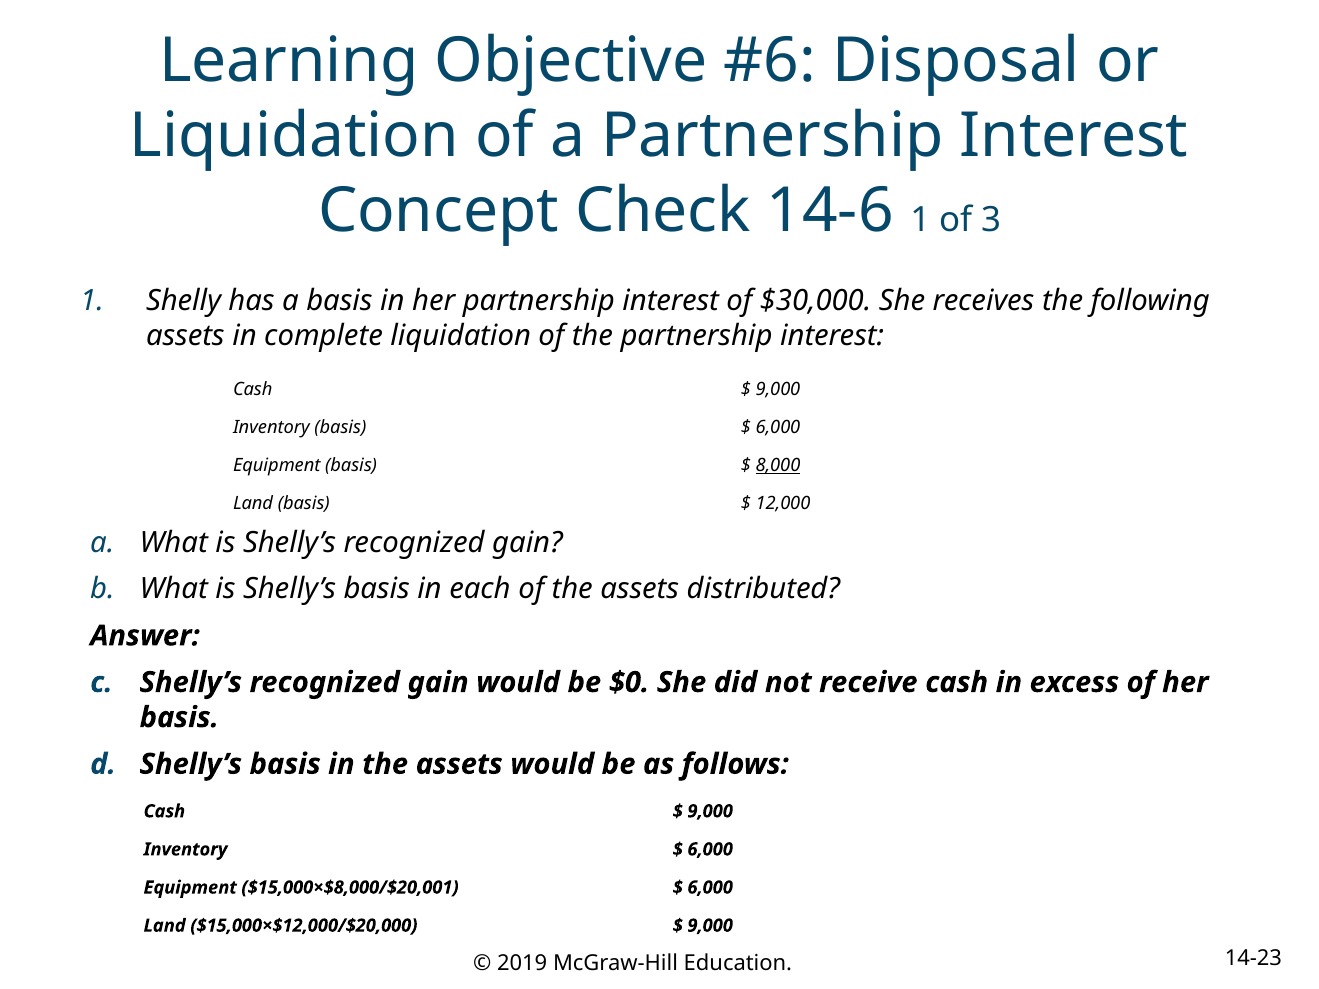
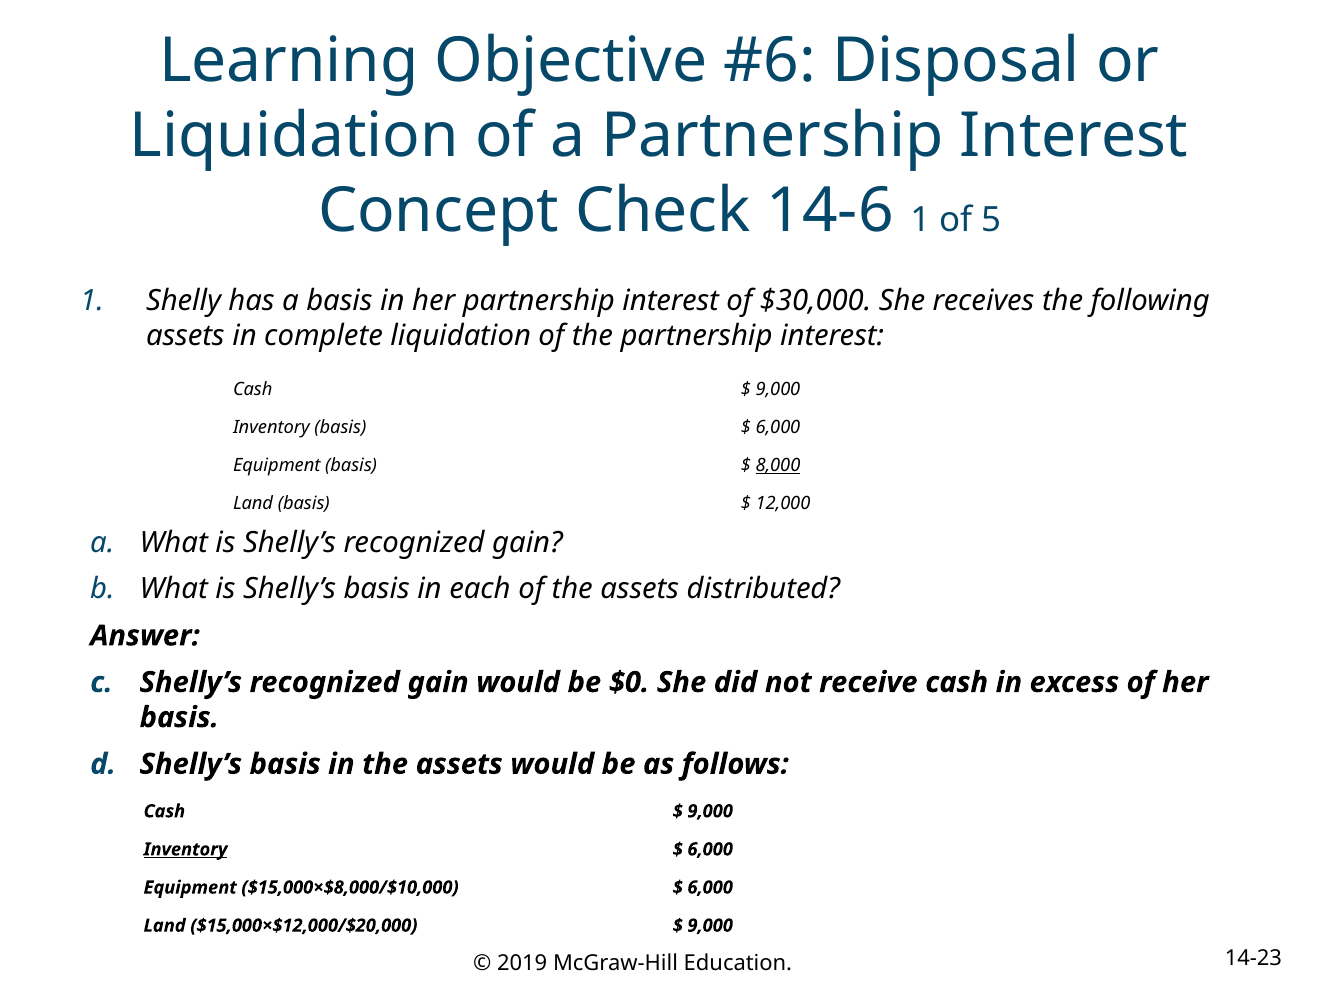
3: 3 -> 5
Inventory at (185, 850) underline: none -> present
$15,000×$8,000/$20,001: $15,000×$8,000/$20,001 -> $15,000×$8,000/$10,000
